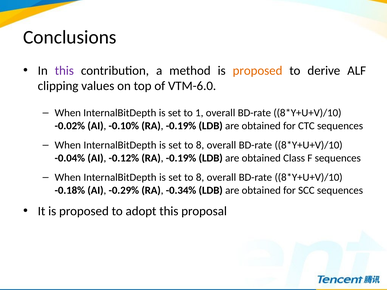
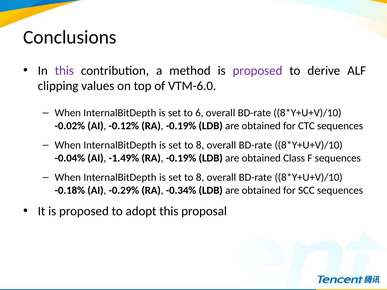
proposed at (258, 71) colour: orange -> purple
1: 1 -> 6
-0.10%: -0.10% -> -0.12%
-0.12%: -0.12% -> -1.49%
